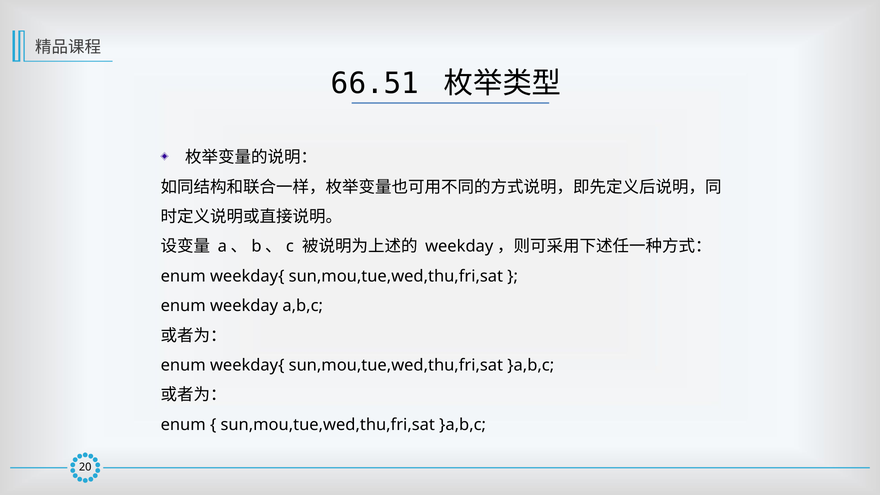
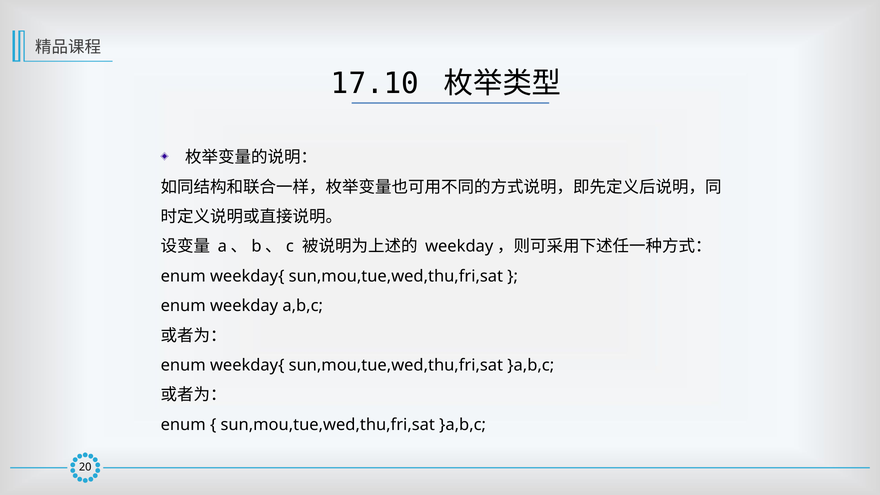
66.51: 66.51 -> 17.10
